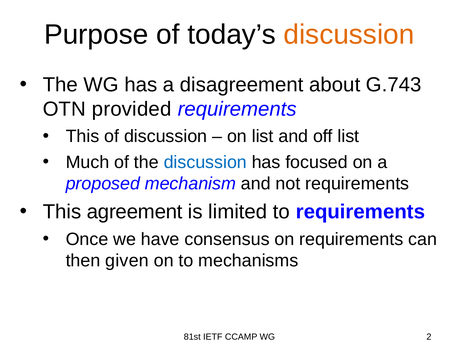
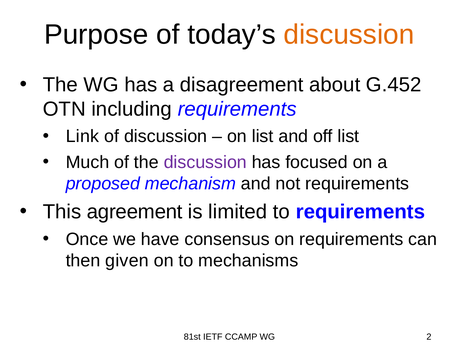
G.743: G.743 -> G.452
provided: provided -> including
This at (83, 137): This -> Link
discussion at (205, 162) colour: blue -> purple
